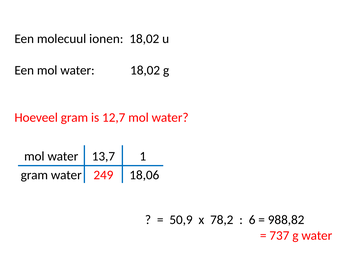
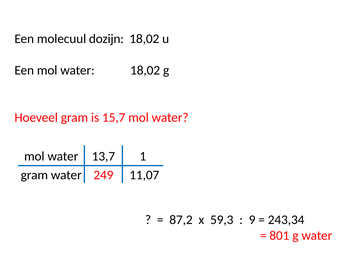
ionen: ionen -> dozijn
12,7: 12,7 -> 15,7
18,06: 18,06 -> 11,07
50,9: 50,9 -> 87,2
78,2: 78,2 -> 59,3
6: 6 -> 9
988,82: 988,82 -> 243,34
737: 737 -> 801
